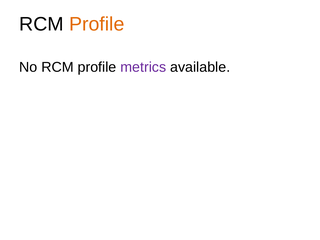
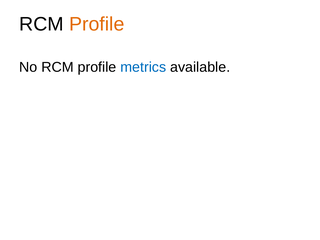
metrics colour: purple -> blue
